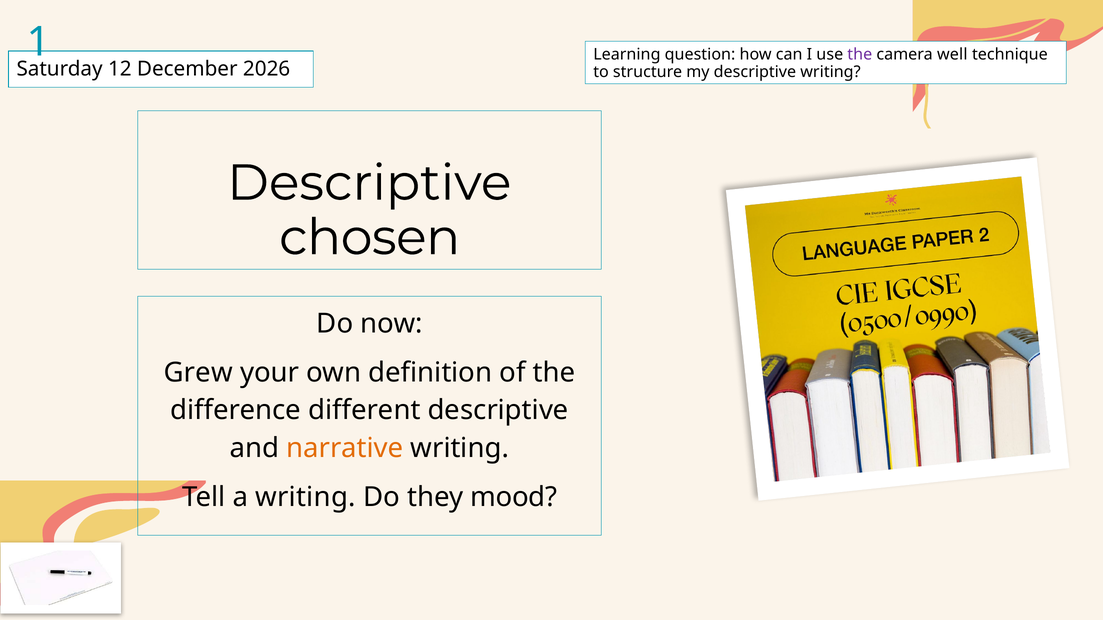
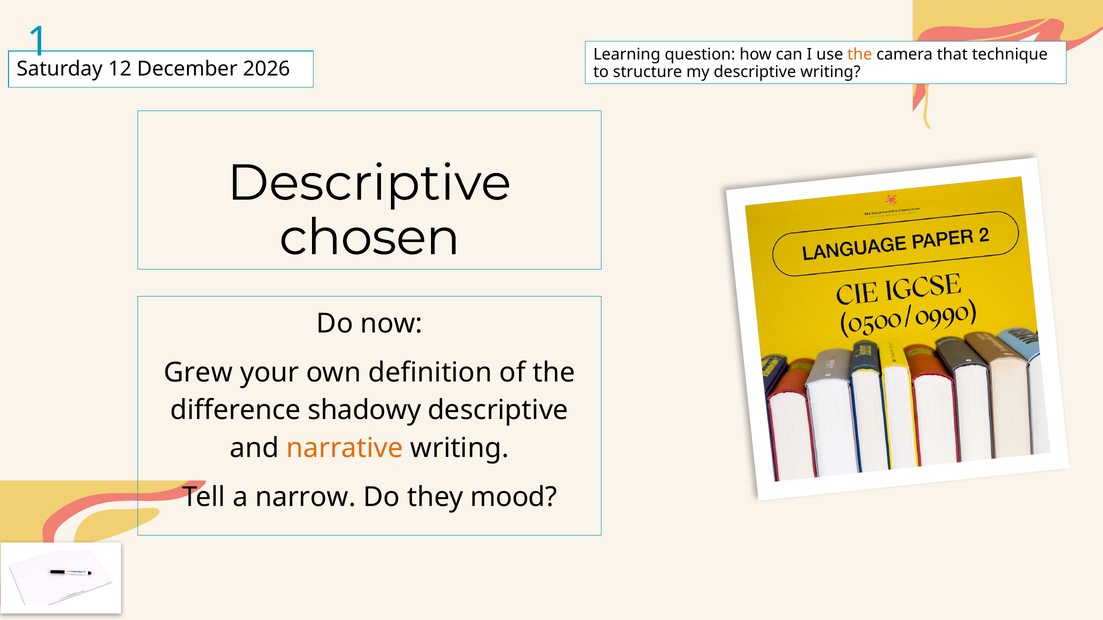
the at (860, 54) colour: purple -> orange
well: well -> that
different: different -> shadowy
a writing: writing -> narrow
